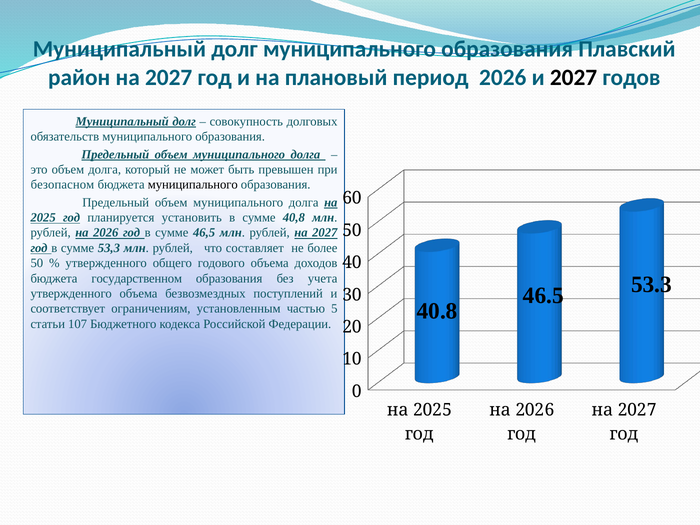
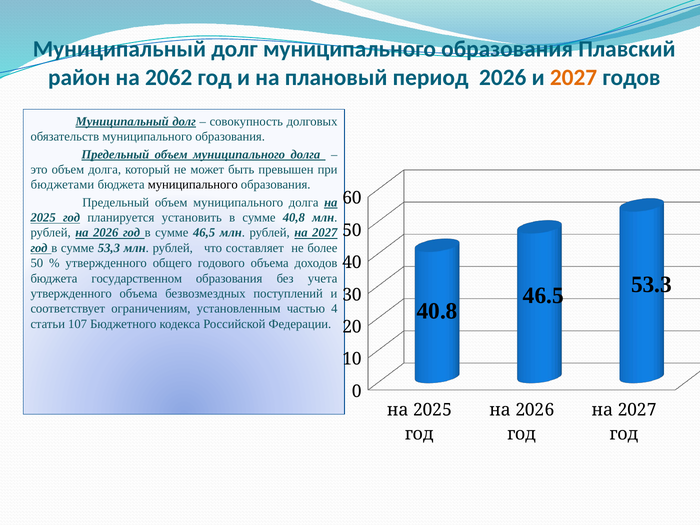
район на 2027: 2027 -> 2062
2027 at (574, 77) colour: black -> orange
безопасном: безопасном -> бюджетами
5: 5 -> 4
